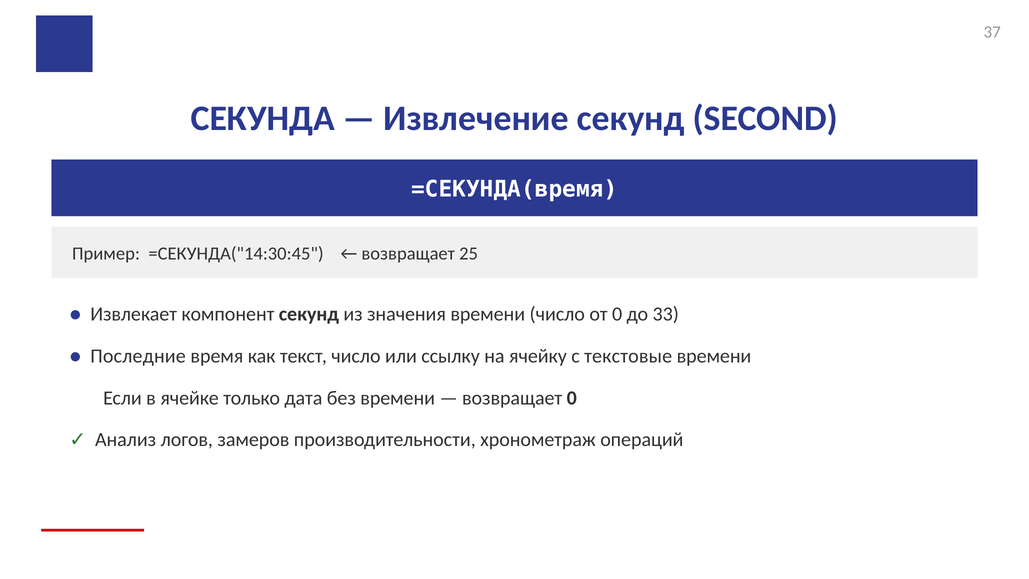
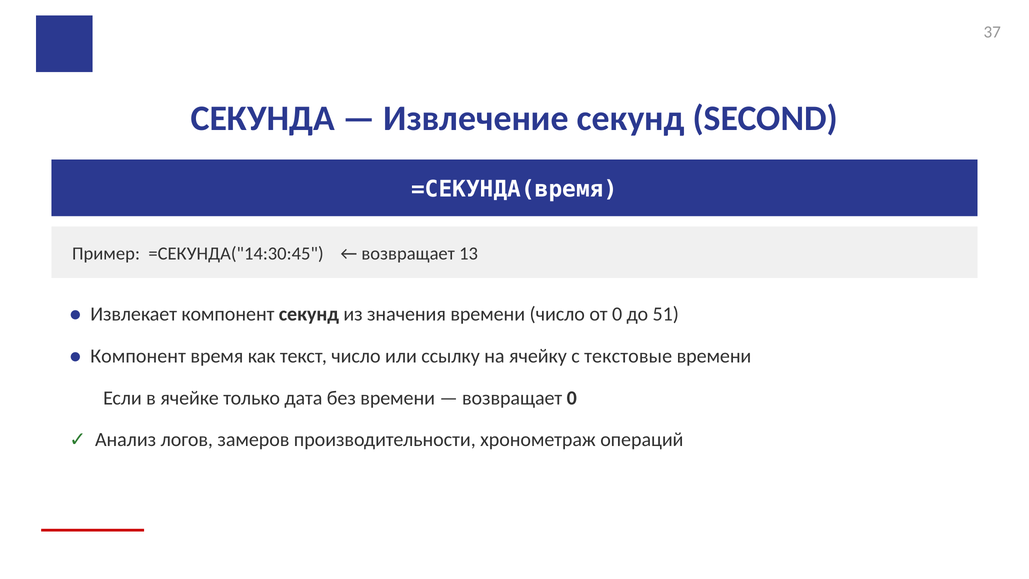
25: 25 -> 13
33: 33 -> 51
Последние at (138, 356): Последние -> Компонент
